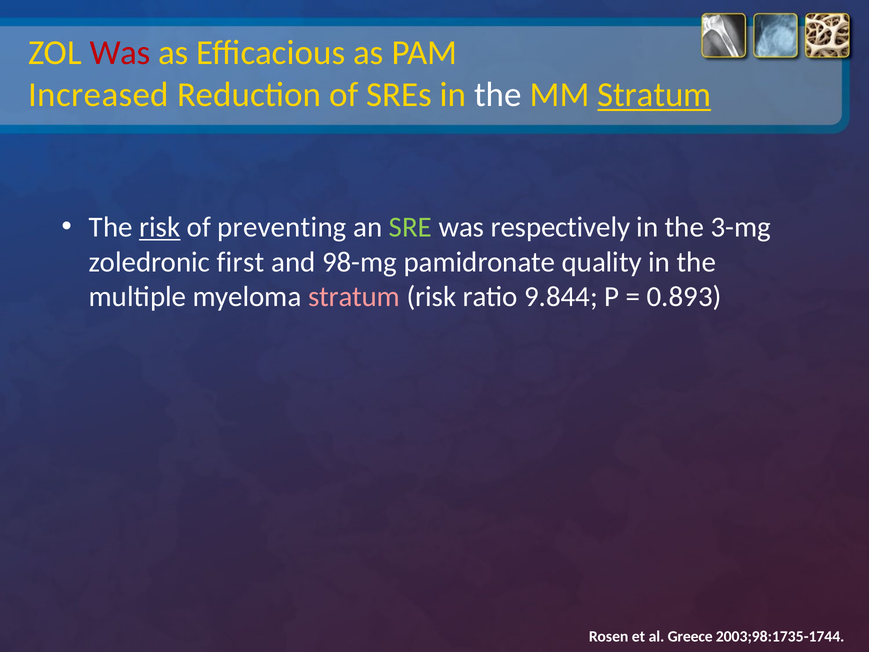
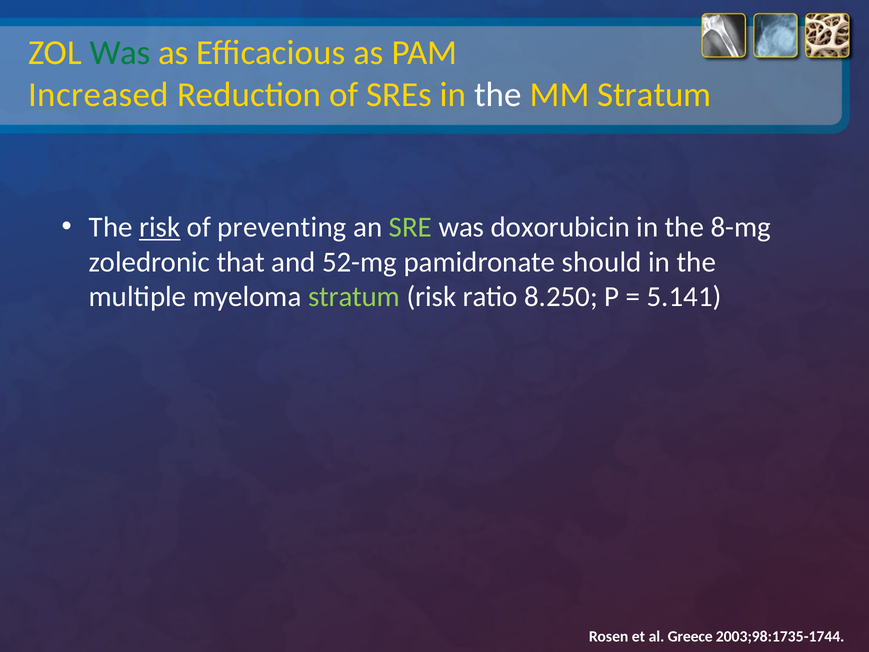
Was at (120, 53) colour: red -> green
Stratum at (654, 95) underline: present -> none
respectively: respectively -> doxorubicin
3-mg: 3-mg -> 8-mg
first: first -> that
98-mg: 98-mg -> 52-mg
quality: quality -> should
stratum at (354, 297) colour: pink -> light green
9.844: 9.844 -> 8.250
0.893: 0.893 -> 5.141
